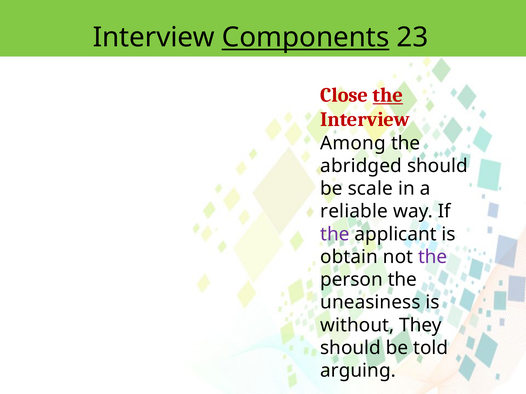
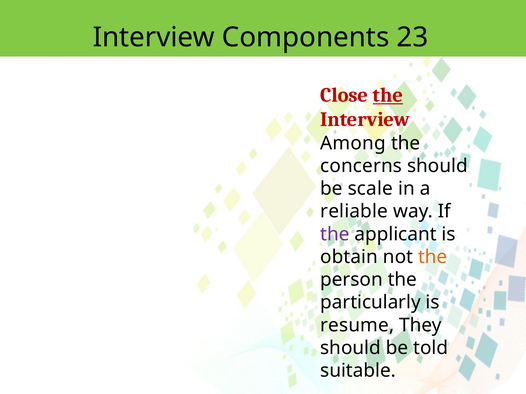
Components underline: present -> none
abridged: abridged -> concerns
the at (433, 257) colour: purple -> orange
uneasiness: uneasiness -> particularly
without: without -> resume
arguing: arguing -> suitable
